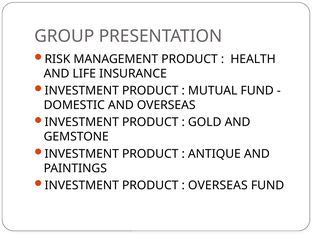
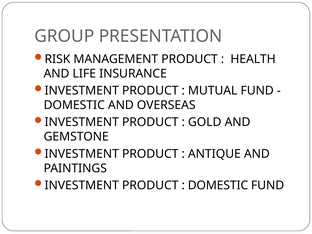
OVERSEAS at (218, 185): OVERSEAS -> DOMESTIC
